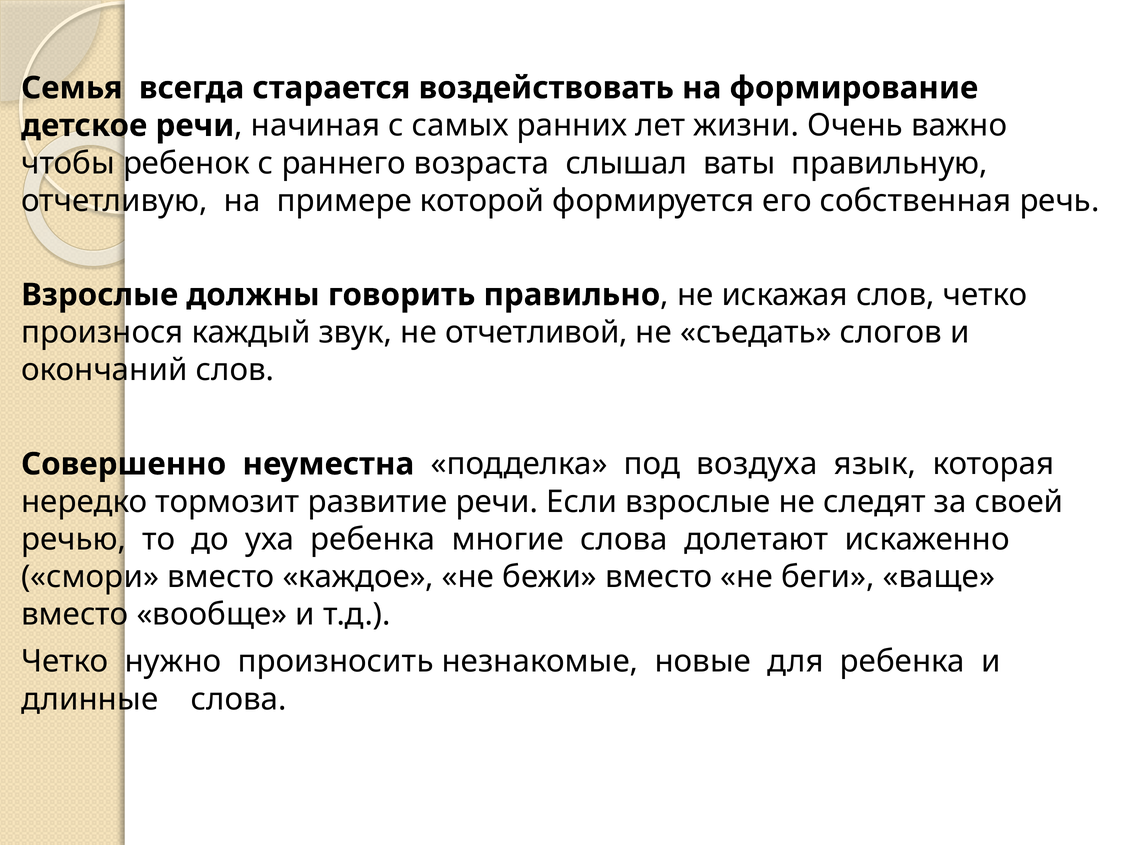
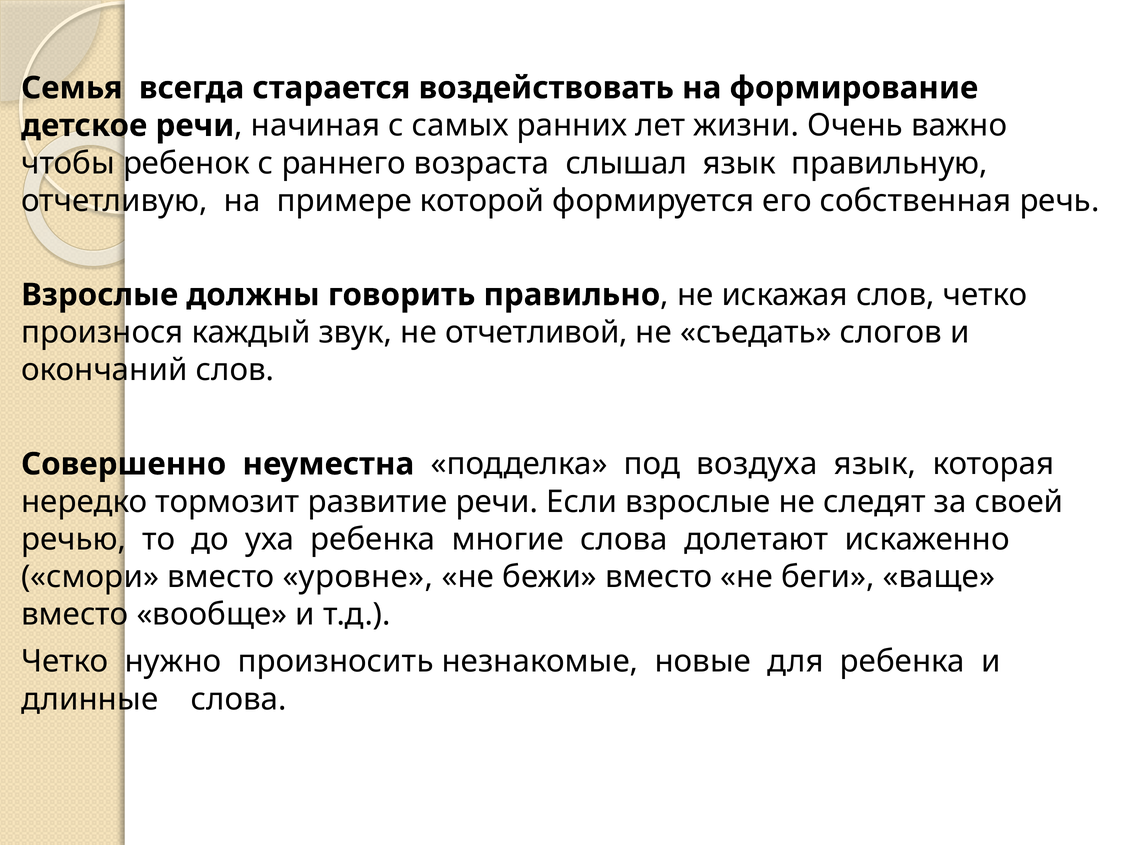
слышал ваты: ваты -> язык
каждое: каждое -> уровне
